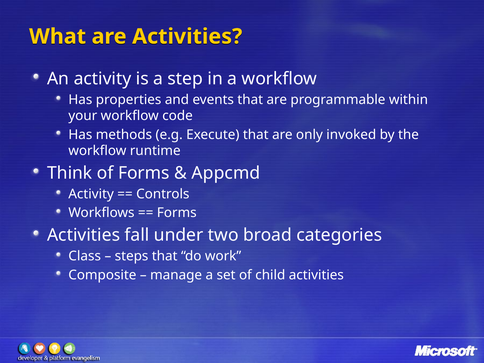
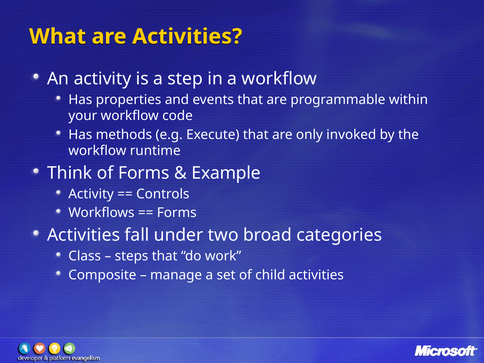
Appcmd: Appcmd -> Example
